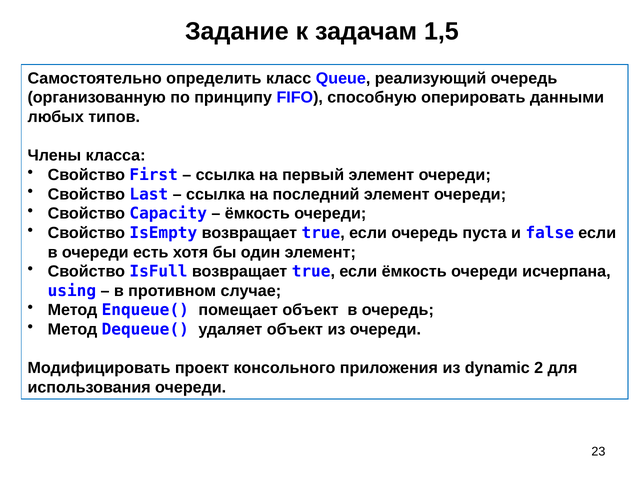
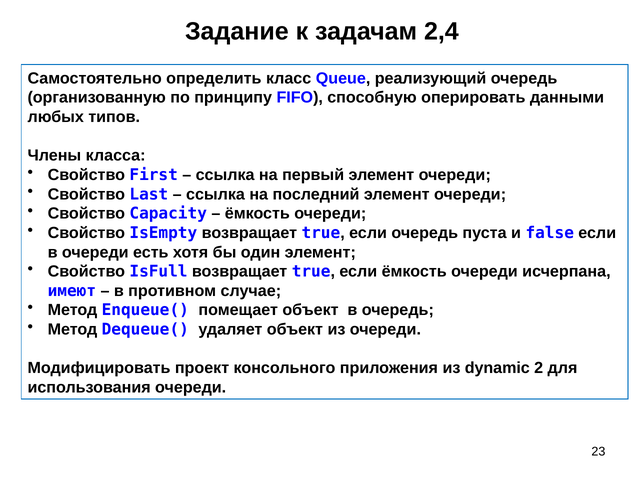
1,5: 1,5 -> 2,4
using: using -> имеют
